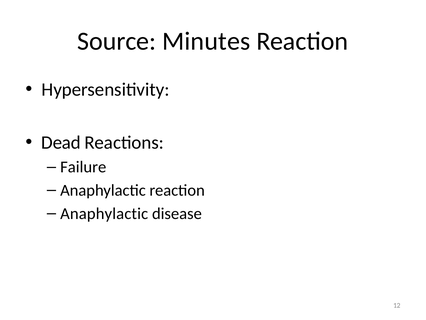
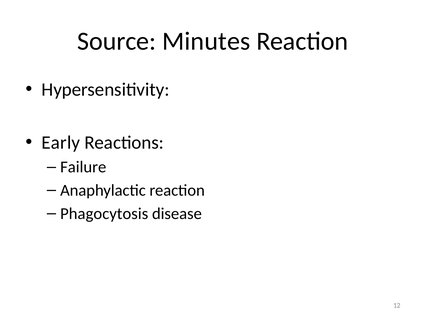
Dead: Dead -> Early
Anaphylactic at (104, 213): Anaphylactic -> Phagocytosis
